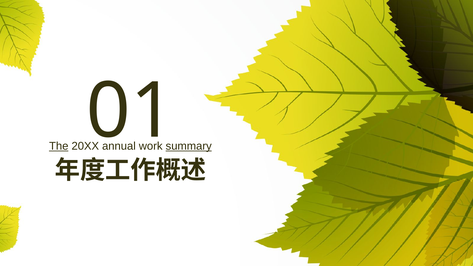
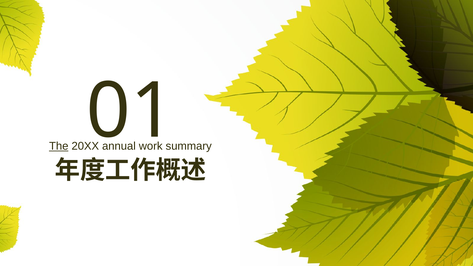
summary underline: present -> none
